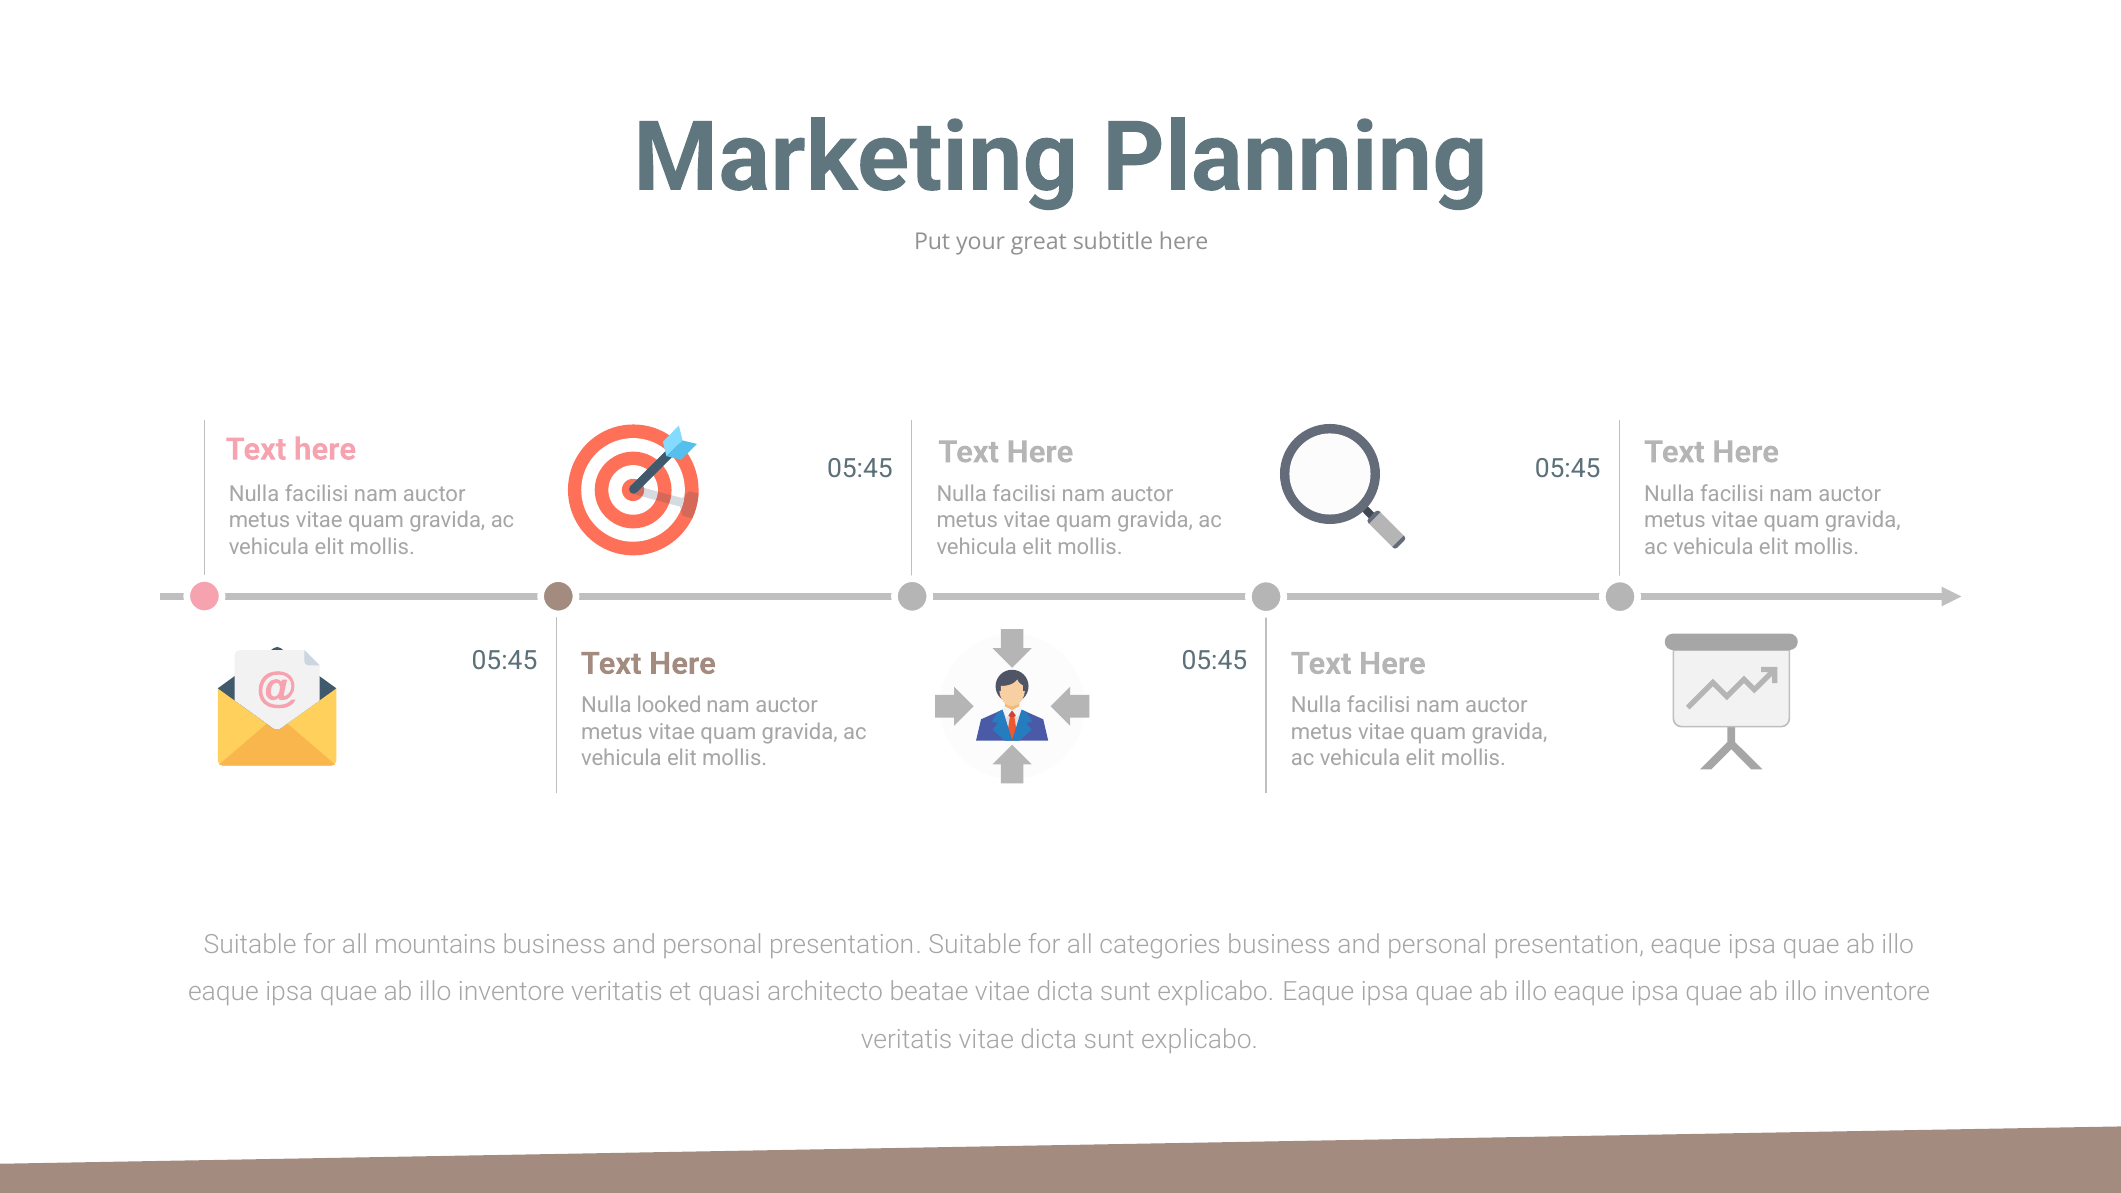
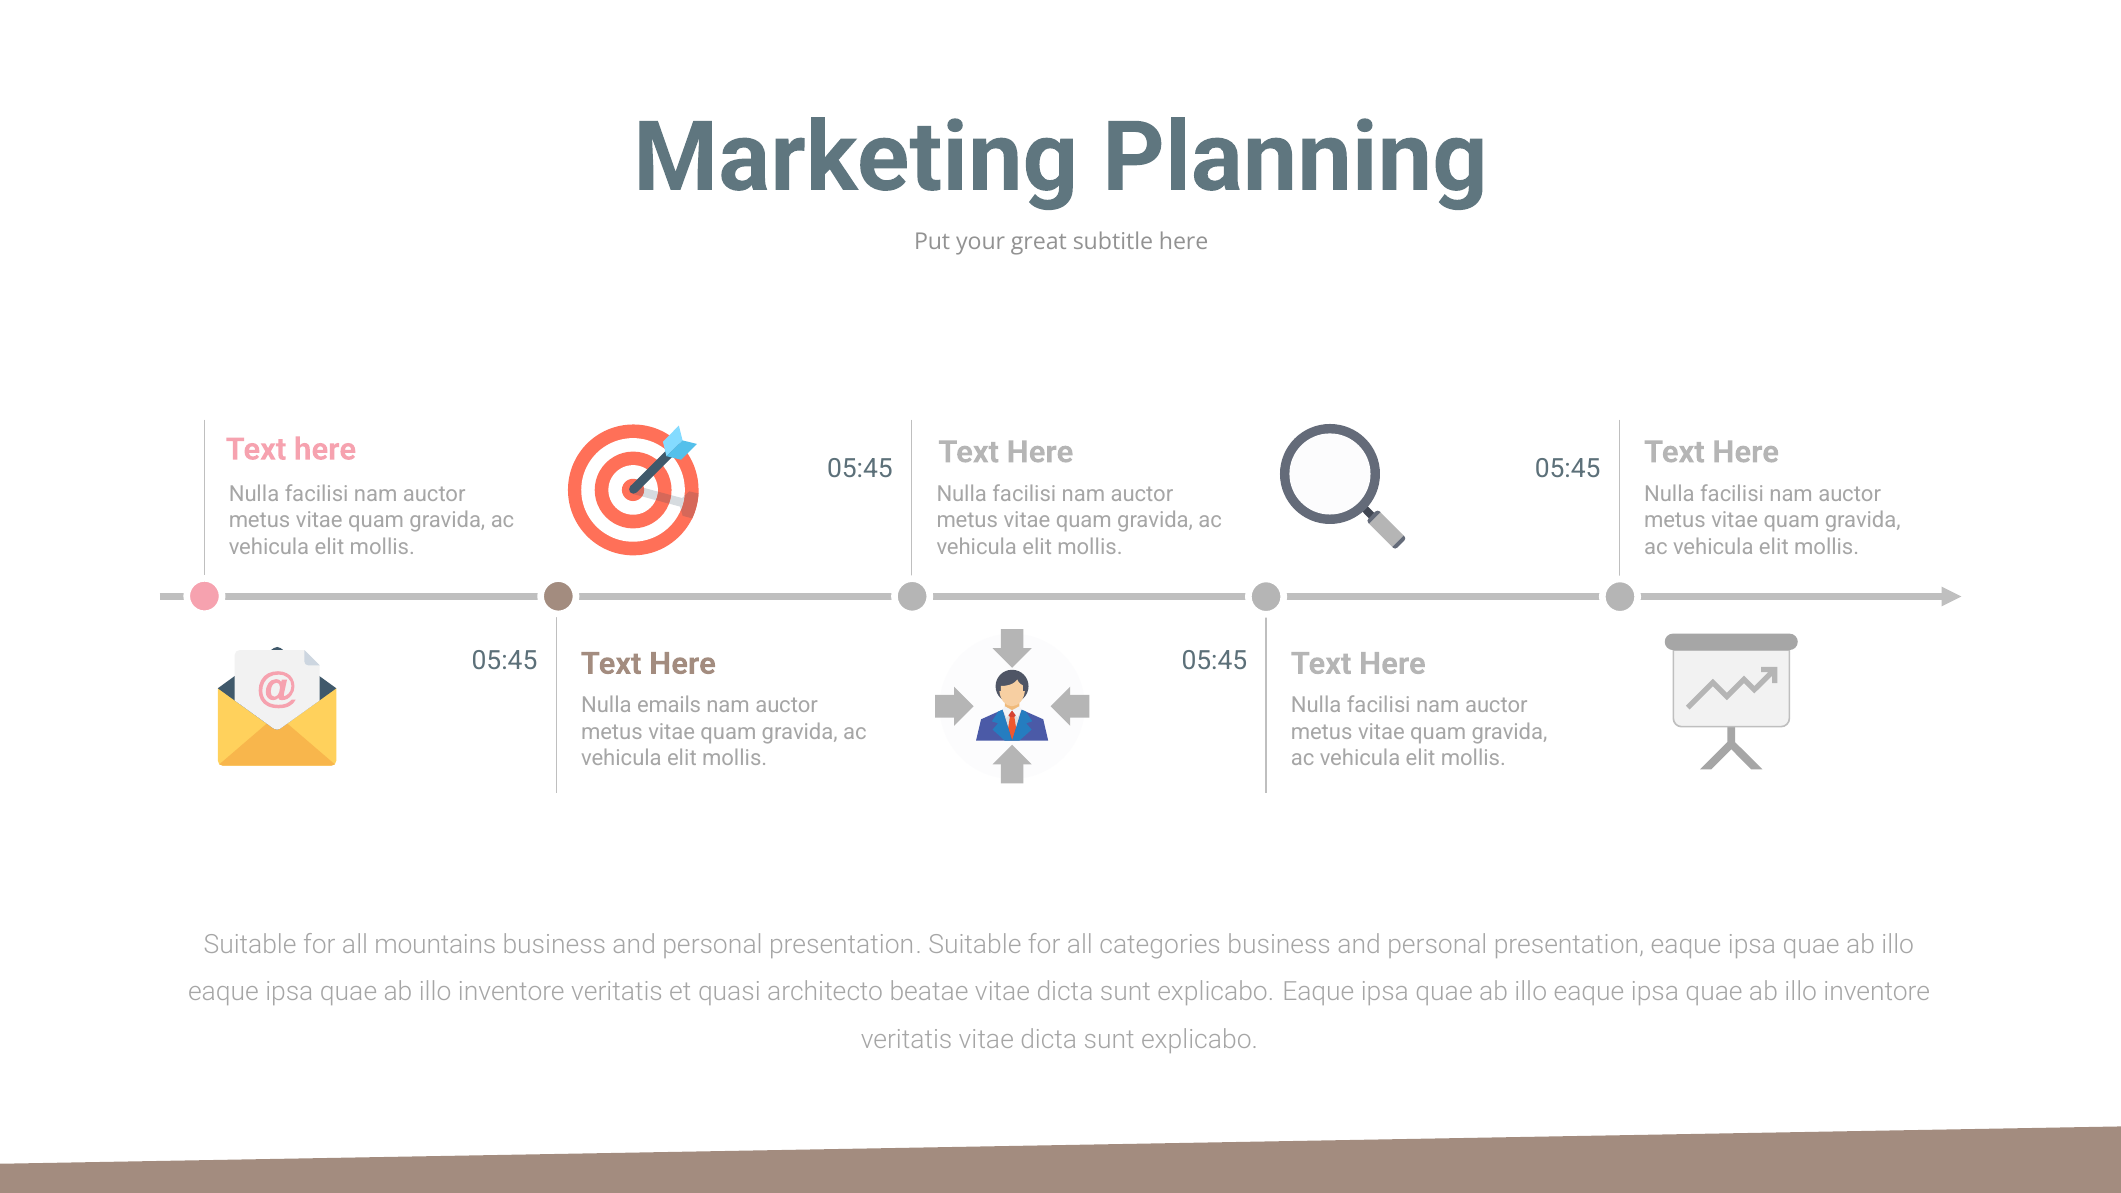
looked: looked -> emails
